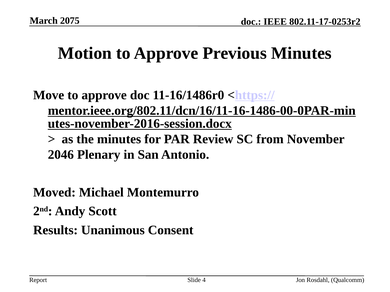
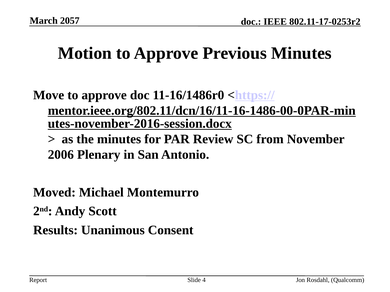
2075: 2075 -> 2057
2046: 2046 -> 2006
